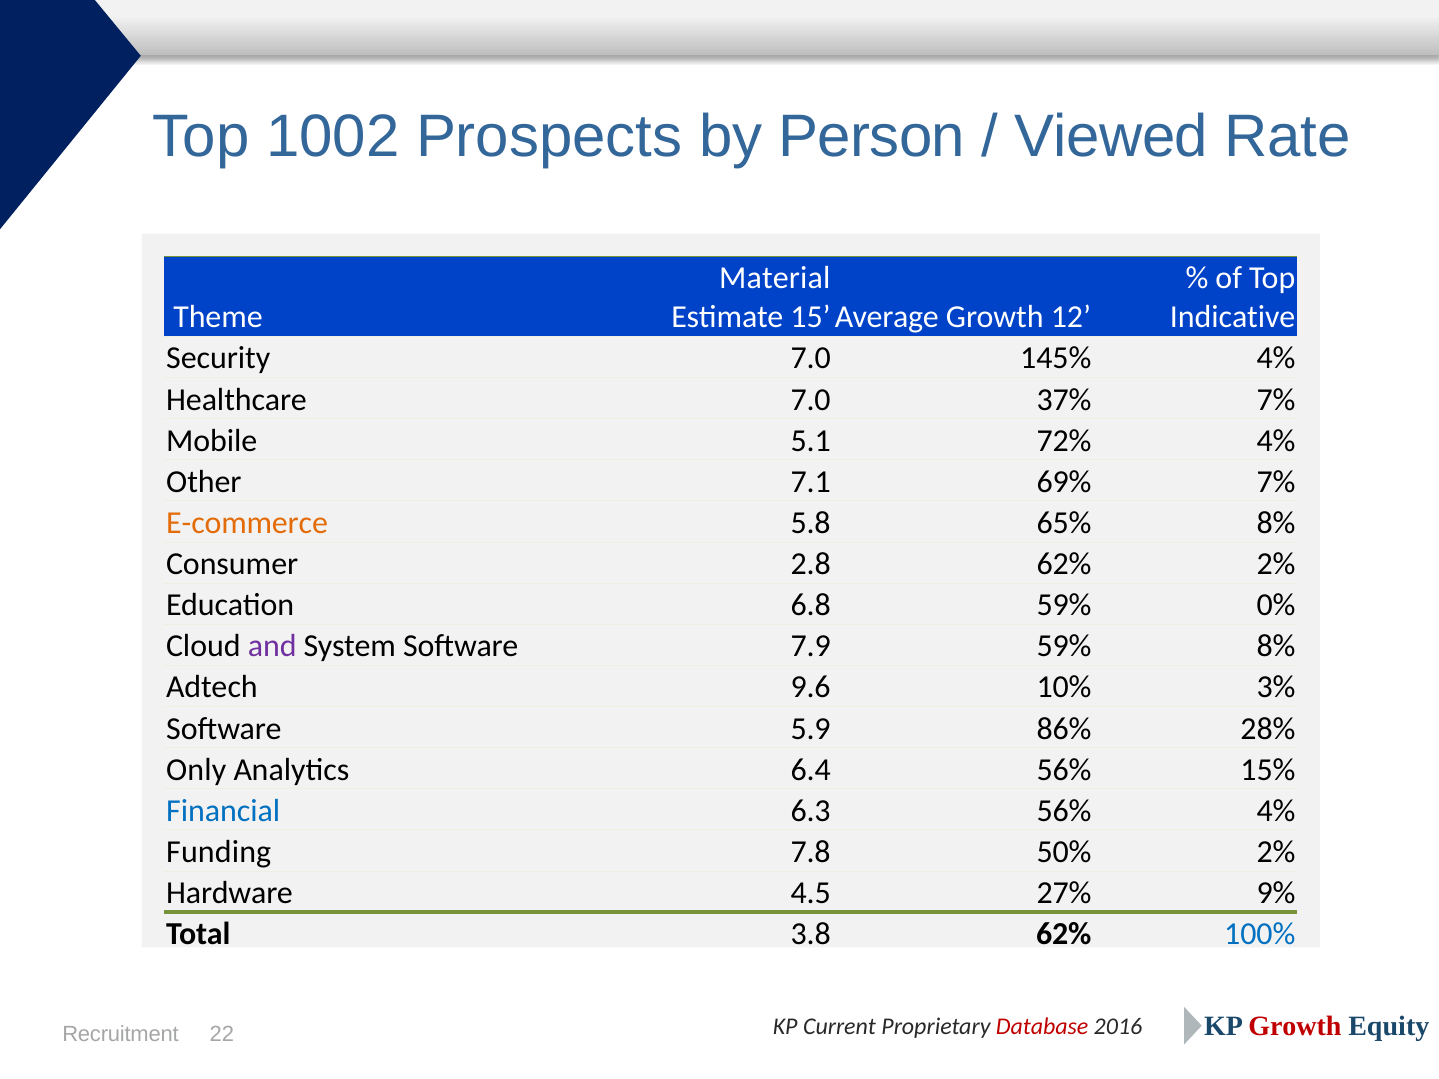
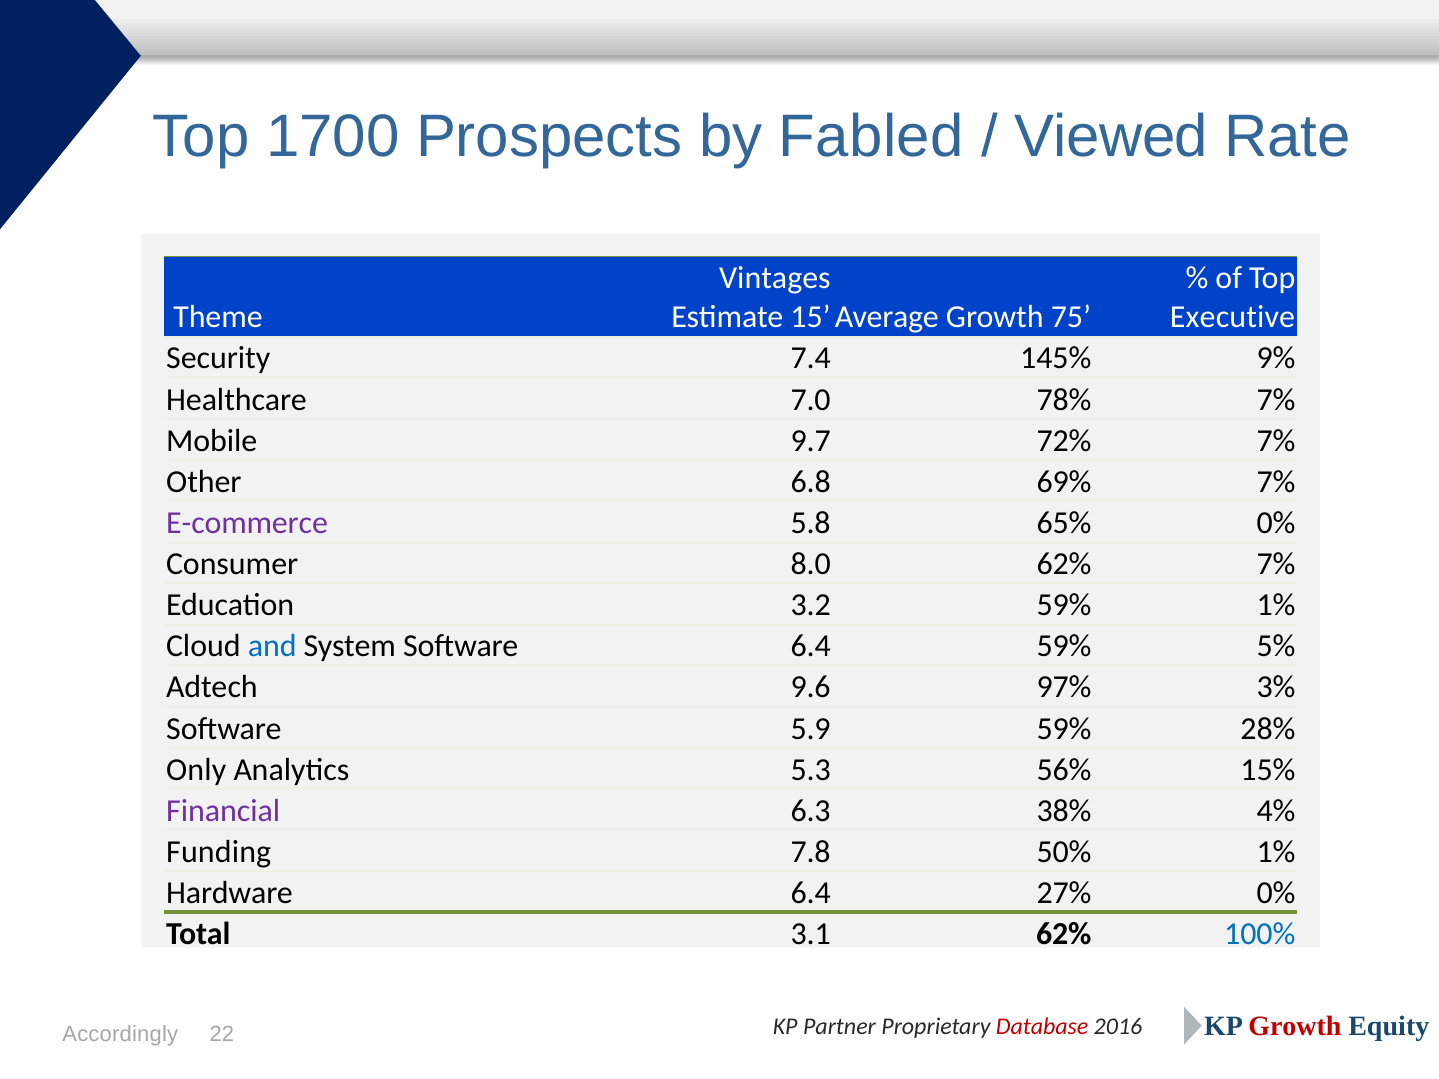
1002: 1002 -> 1700
Person: Person -> Fabled
Material: Material -> Vintages
12: 12 -> 75
Indicative: Indicative -> Executive
Security 7.0: 7.0 -> 7.4
145% 4%: 4% -> 9%
37%: 37% -> 78%
5.1: 5.1 -> 9.7
72% 4%: 4% -> 7%
7.1: 7.1 -> 6.8
E-commerce colour: orange -> purple
65% 8%: 8% -> 0%
2.8: 2.8 -> 8.0
62% 2%: 2% -> 7%
6.8: 6.8 -> 3.2
59% 0%: 0% -> 1%
and colour: purple -> blue
Software 7.9: 7.9 -> 6.4
59% 8%: 8% -> 5%
10%: 10% -> 97%
5.9 86%: 86% -> 59%
6.4: 6.4 -> 5.3
Financial colour: blue -> purple
6.3 56%: 56% -> 38%
50% 2%: 2% -> 1%
Hardware 4.5: 4.5 -> 6.4
27% 9%: 9% -> 0%
3.8: 3.8 -> 3.1
Current: Current -> Partner
Recruitment: Recruitment -> Accordingly
